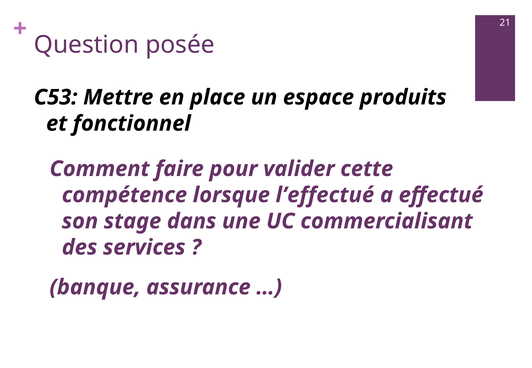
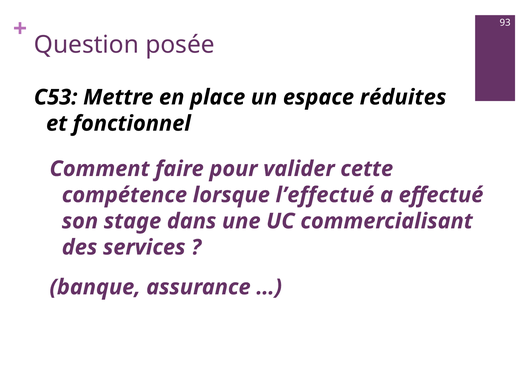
21: 21 -> 93
produits: produits -> réduites
